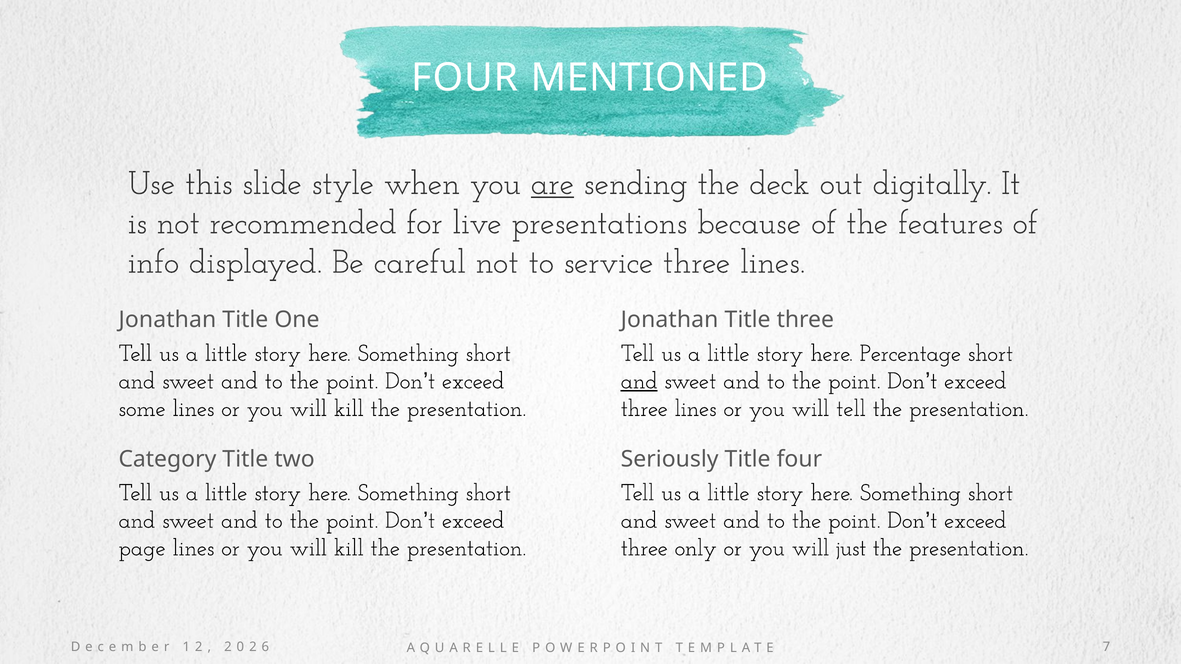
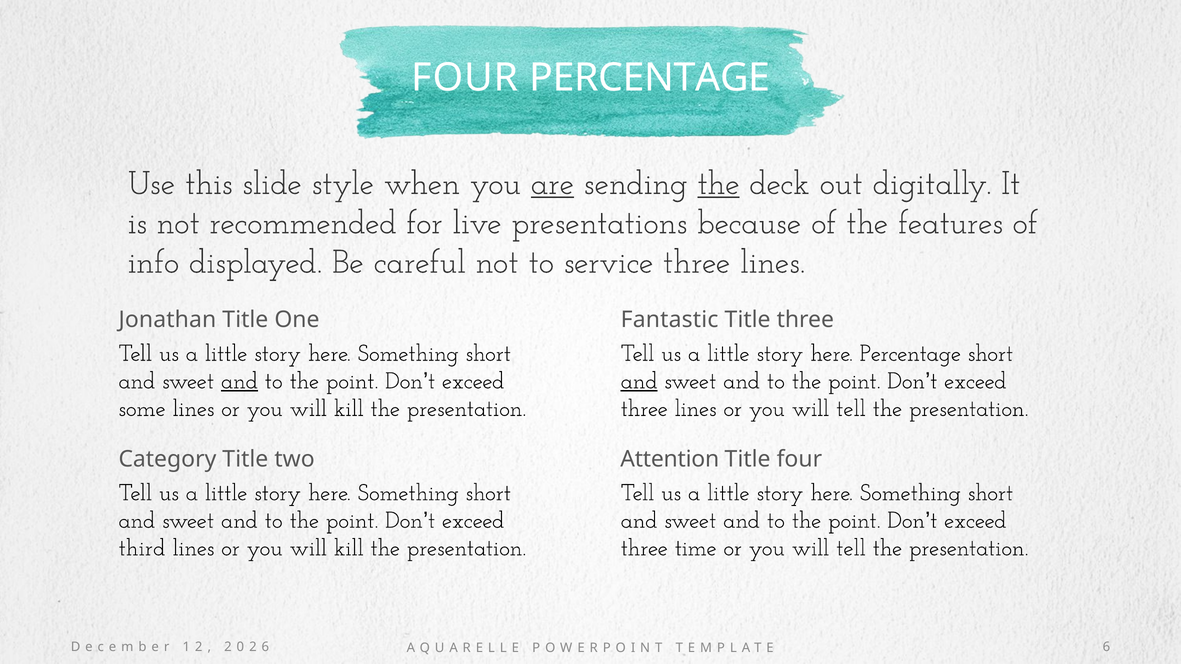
FOUR MENTIONED: MENTIONED -> PERCENTAGE
the at (719, 183) underline: none -> present
Jonathan at (670, 320): Jonathan -> Fantastic
and at (239, 381) underline: none -> present
Seriously: Seriously -> Attention
page: page -> third
only: only -> time
just at (851, 548): just -> tell
7 at (1106, 647): 7 -> 6
